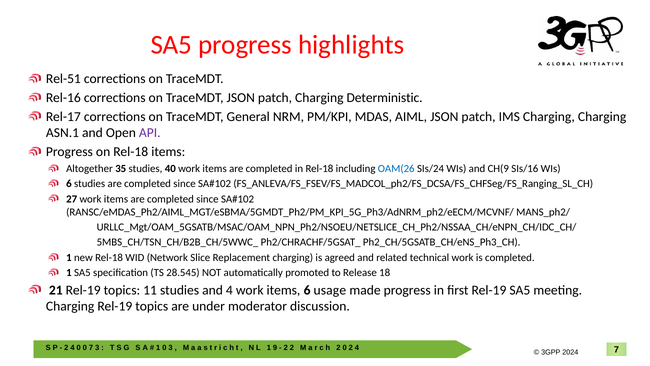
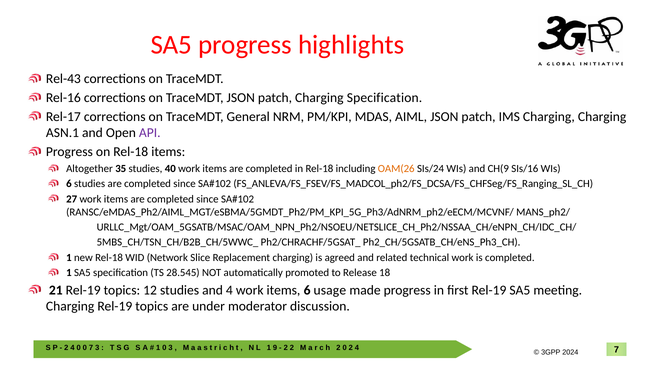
Rel-51: Rel-51 -> Rel-43
Charging Deterministic: Deterministic -> Specification
OAM(26 colour: blue -> orange
11: 11 -> 12
